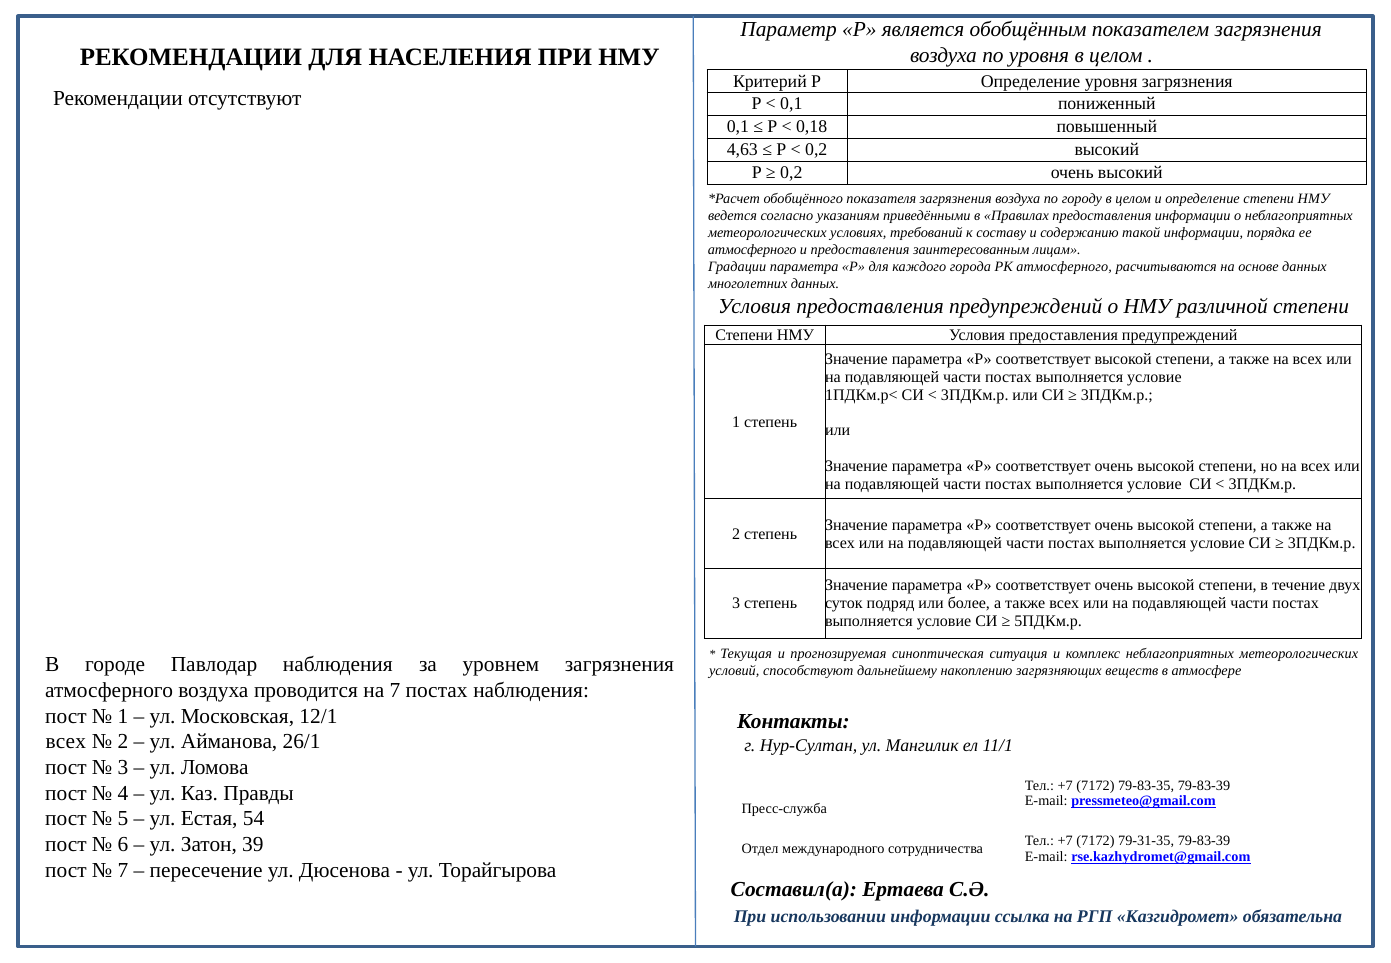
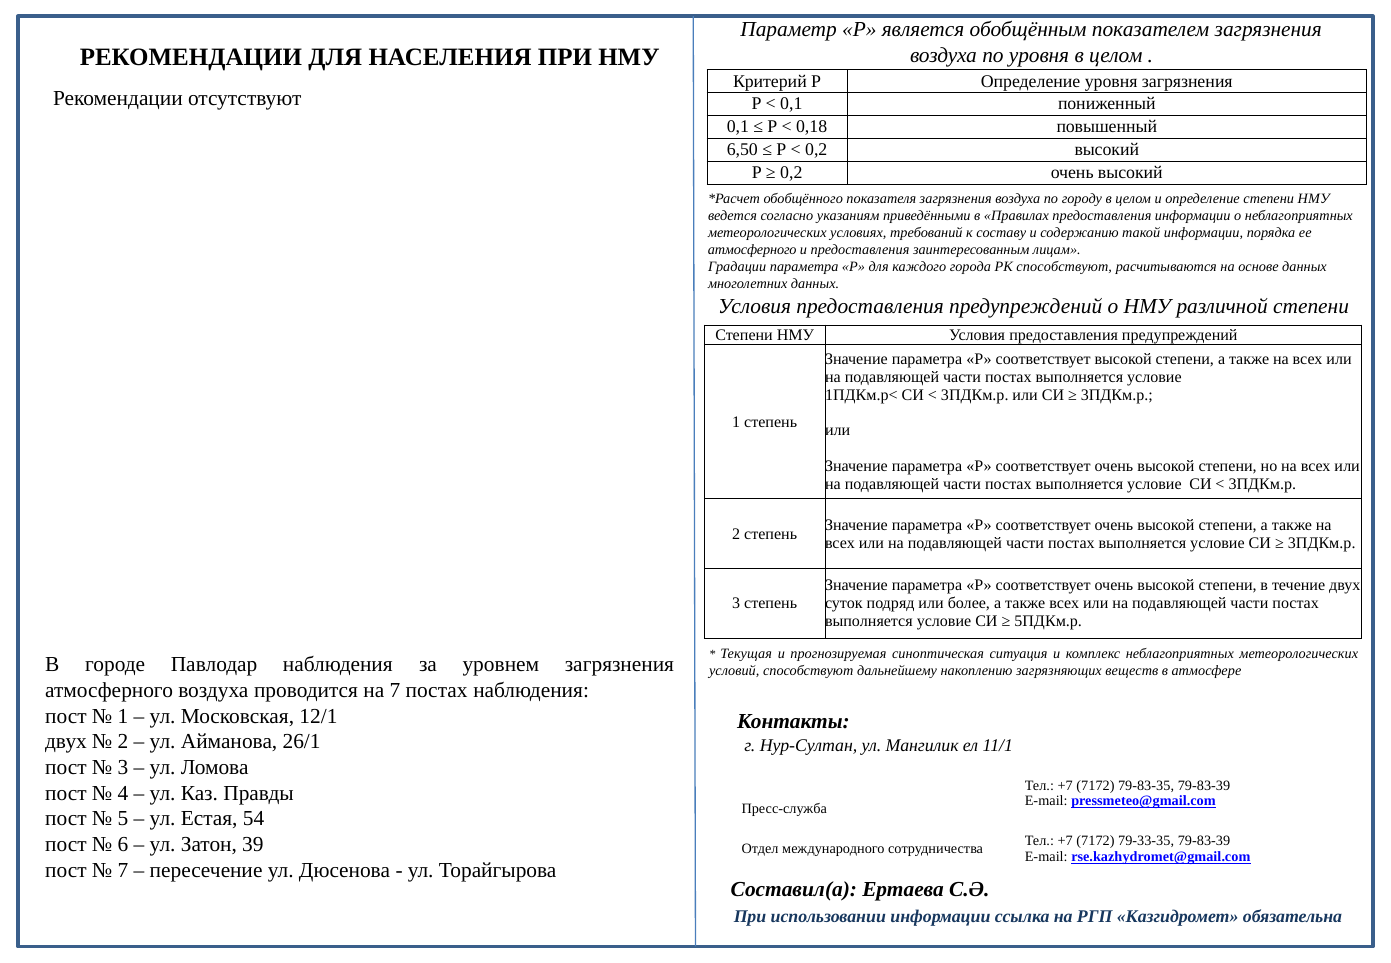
4,63: 4,63 -> 6,50
РК атмосферного: атмосферного -> способствуют
всех at (66, 742): всех -> двух
79-31-35: 79-31-35 -> 79-33-35
